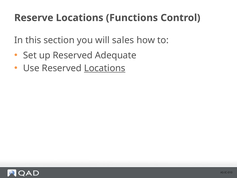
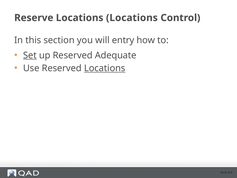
Locations Functions: Functions -> Locations
sales: sales -> entry
Set underline: none -> present
